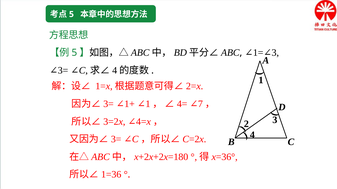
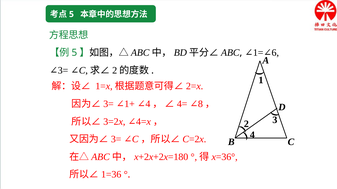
3 at (275, 53): 3 -> 6
4 at (115, 71): 4 -> 2
7: 7 -> 8
1 at (148, 104): 1 -> 4
